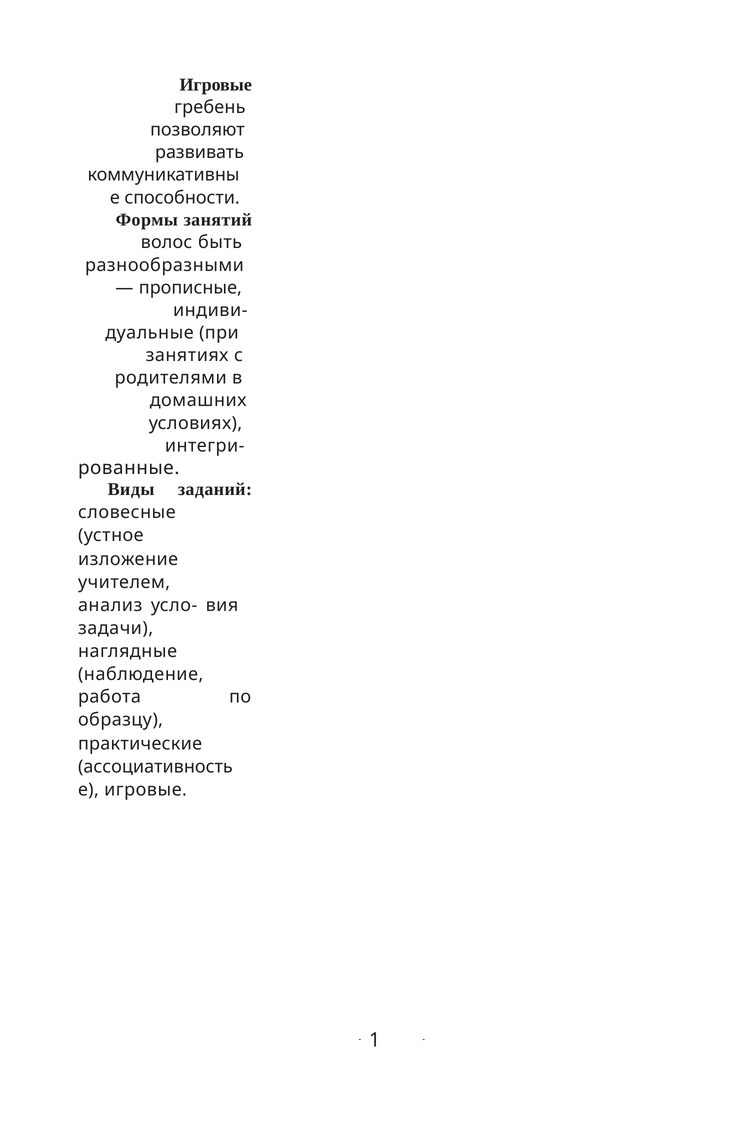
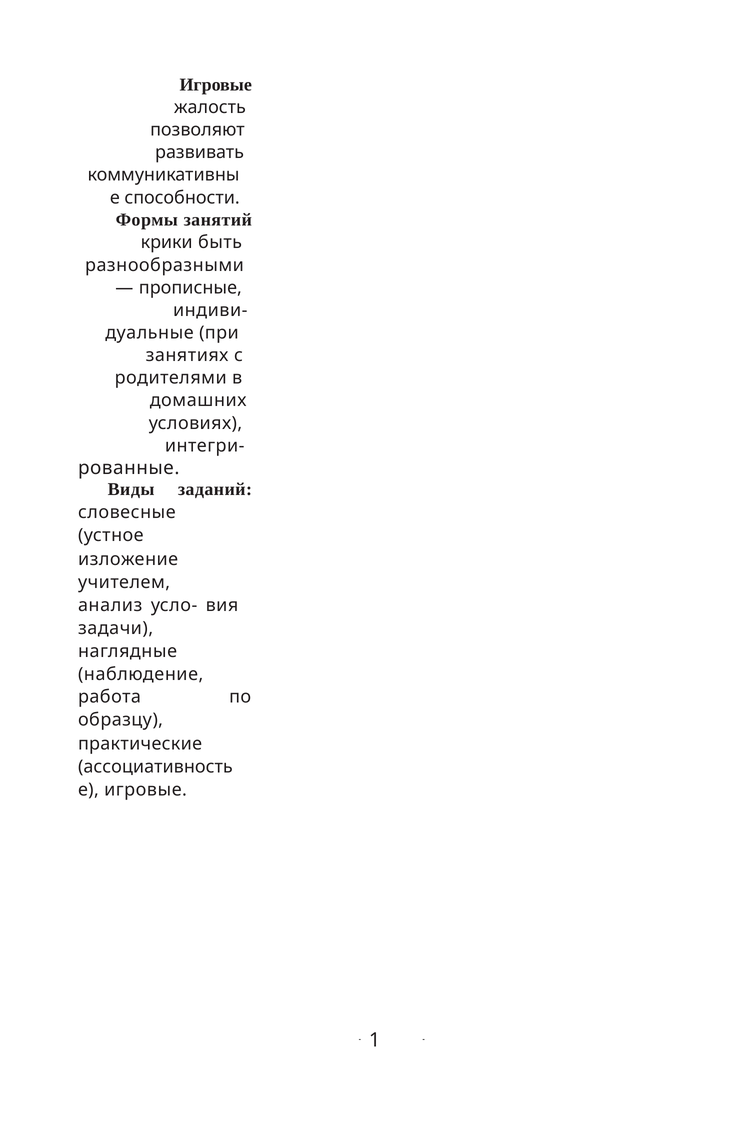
гребень: гребень -> жалость
волос: волос -> крики
